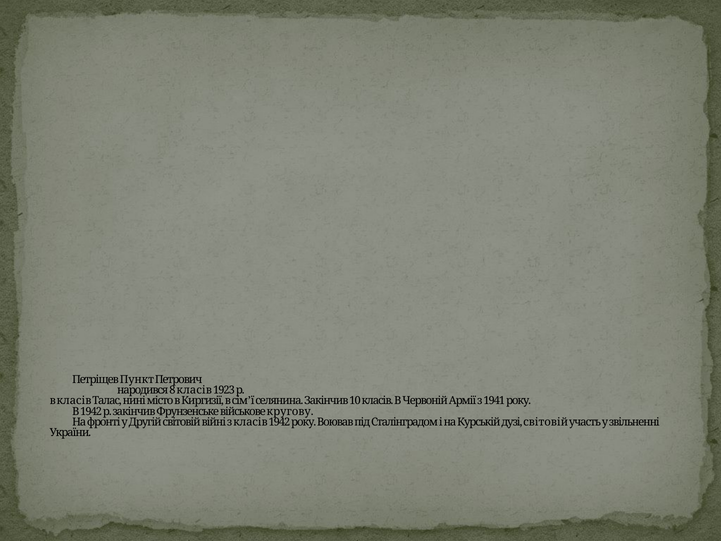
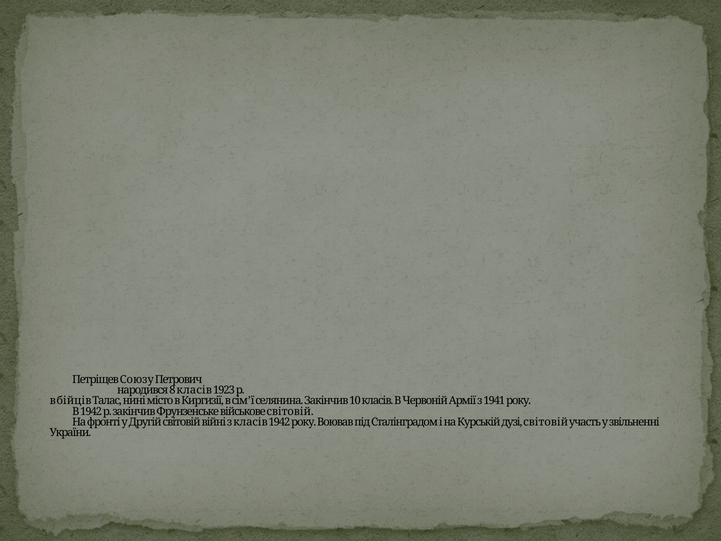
Пункт: Пункт -> Союзу
в класів: класів -> бійців
військове кругову: кругову -> світовій
